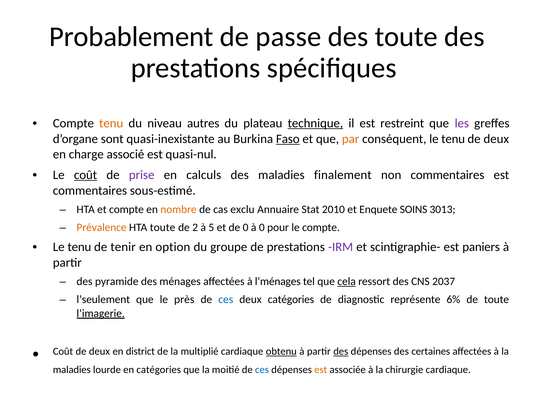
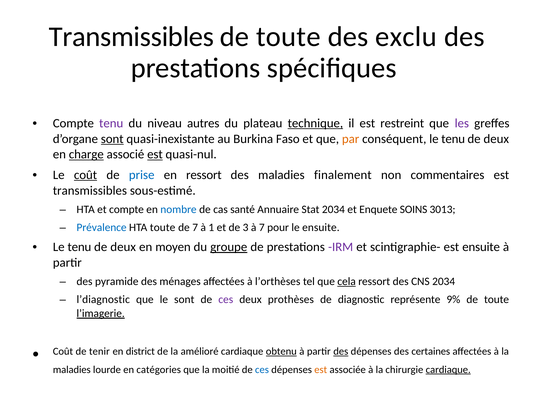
Probablement at (131, 37): Probablement -> Transmissibles
passe at (288, 37): passe -> toute
des toute: toute -> exclu
tenu at (111, 123) colour: orange -> purple
sont at (112, 139) underline: none -> present
Faso underline: present -> none
charge underline: none -> present
est at (155, 155) underline: none -> present
prise colour: purple -> blue
en calculs: calculs -> ressort
commentaires at (90, 191): commentaires -> transmissibles
nombre colour: orange -> blue
exclu: exclu -> santé
Stat 2010: 2010 -> 2034
Prévalence colour: orange -> blue
de 2: 2 -> 7
5: 5 -> 1
de 0: 0 -> 3
à 0: 0 -> 7
le compte: compte -> ensuite
tenir at (123, 247): tenir -> deux
option: option -> moyen
groupe underline: none -> present
est paniers: paniers -> ensuite
l’ménages: l’ménages -> l’orthèses
CNS 2037: 2037 -> 2034
l’seulement: l’seulement -> l’diagnostic
le près: près -> sont
ces at (226, 300) colour: blue -> purple
deux catégories: catégories -> prothèses
6%: 6% -> 9%
Coût de deux: deux -> tenir
multiplié: multiplié -> amélioré
cardiaque at (448, 370) underline: none -> present
